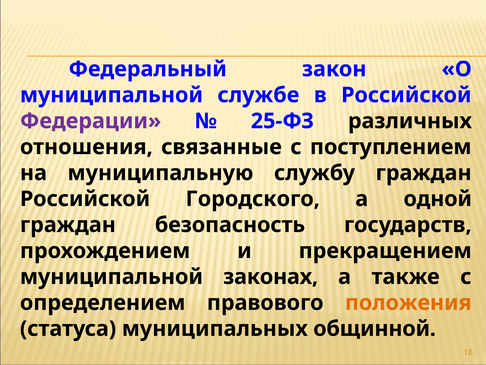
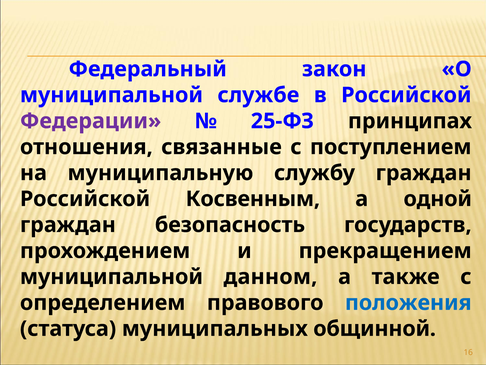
различных: различных -> принципах
Городского: Городского -> Косвенным
законах: законах -> данном
положения colour: orange -> blue
